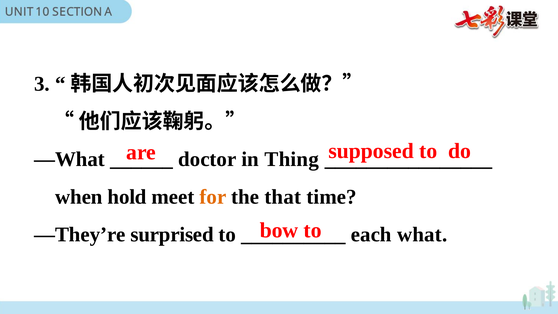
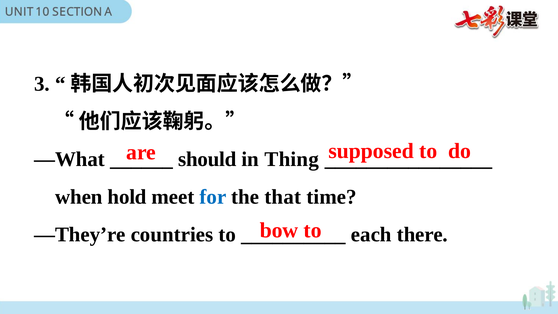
doctor: doctor -> should
for colour: orange -> blue
surprised: surprised -> countries
what: what -> there
